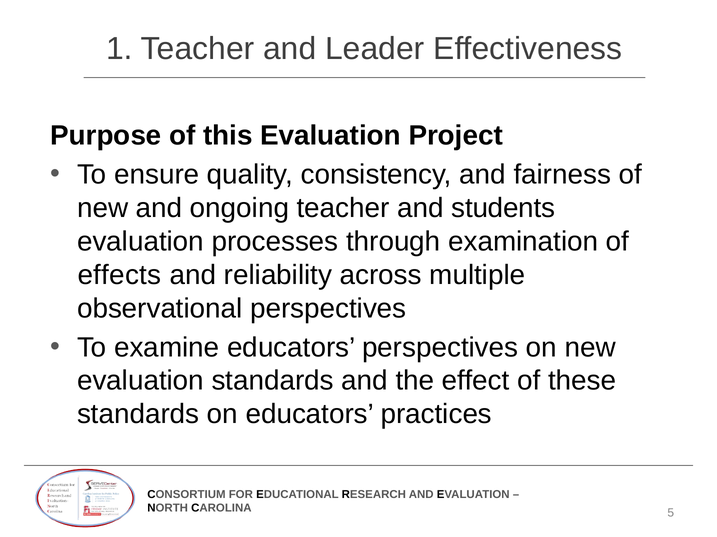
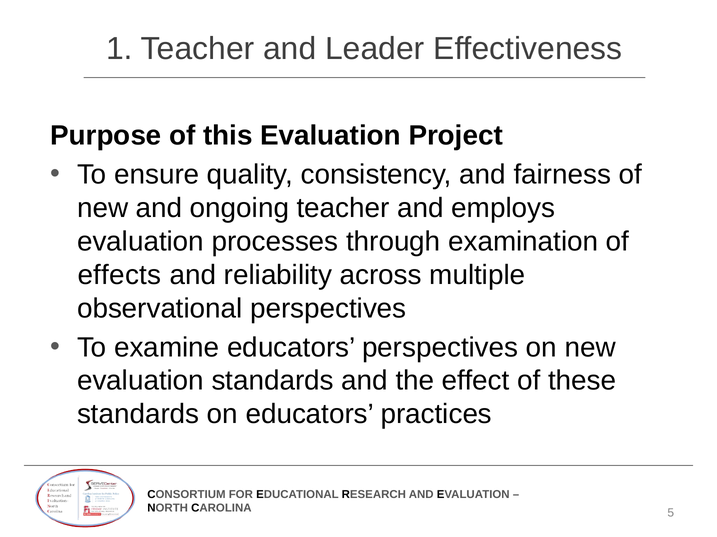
students: students -> employs
